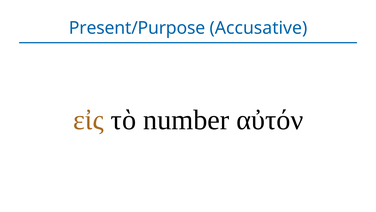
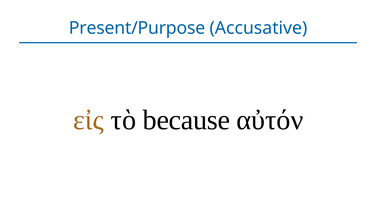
number: number -> because
